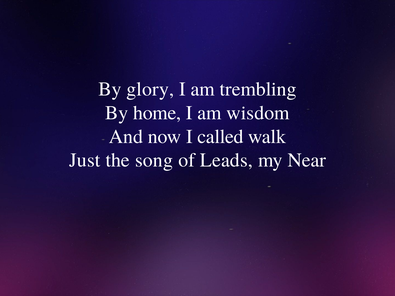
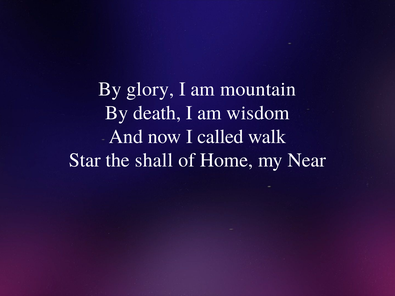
trembling: trembling -> mountain
home: home -> death
Just: Just -> Star
song: song -> shall
Leads: Leads -> Home
